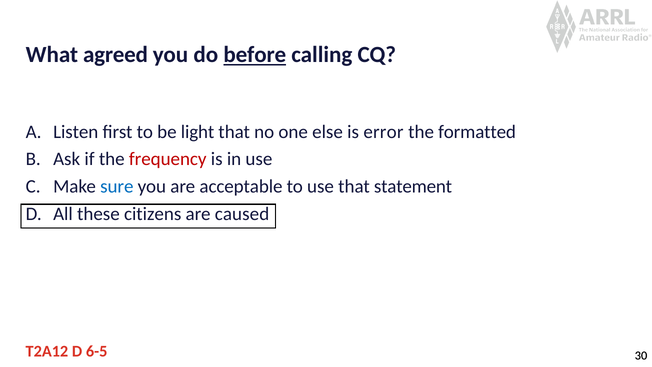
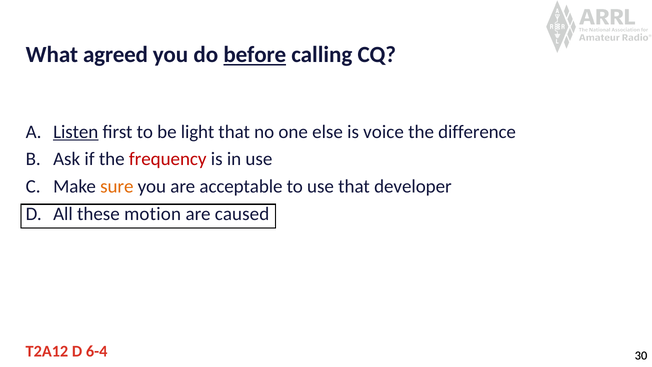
Listen underline: none -> present
error: error -> voice
formatted: formatted -> difference
sure colour: blue -> orange
statement: statement -> developer
citizens: citizens -> motion
6-5: 6-5 -> 6-4
